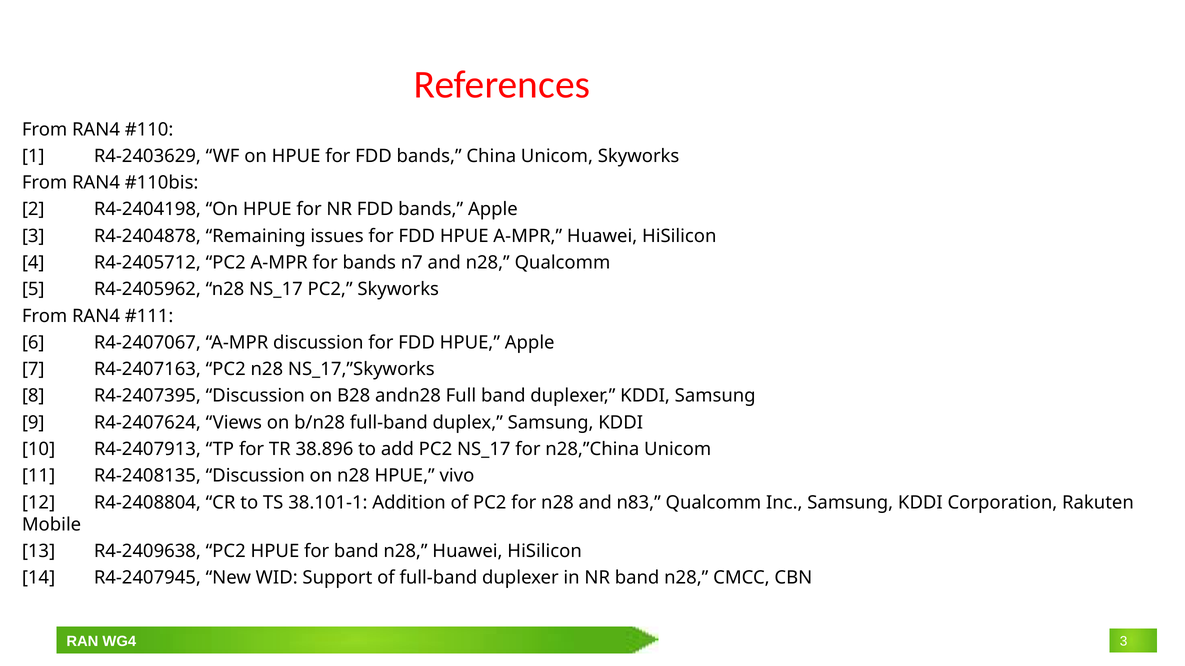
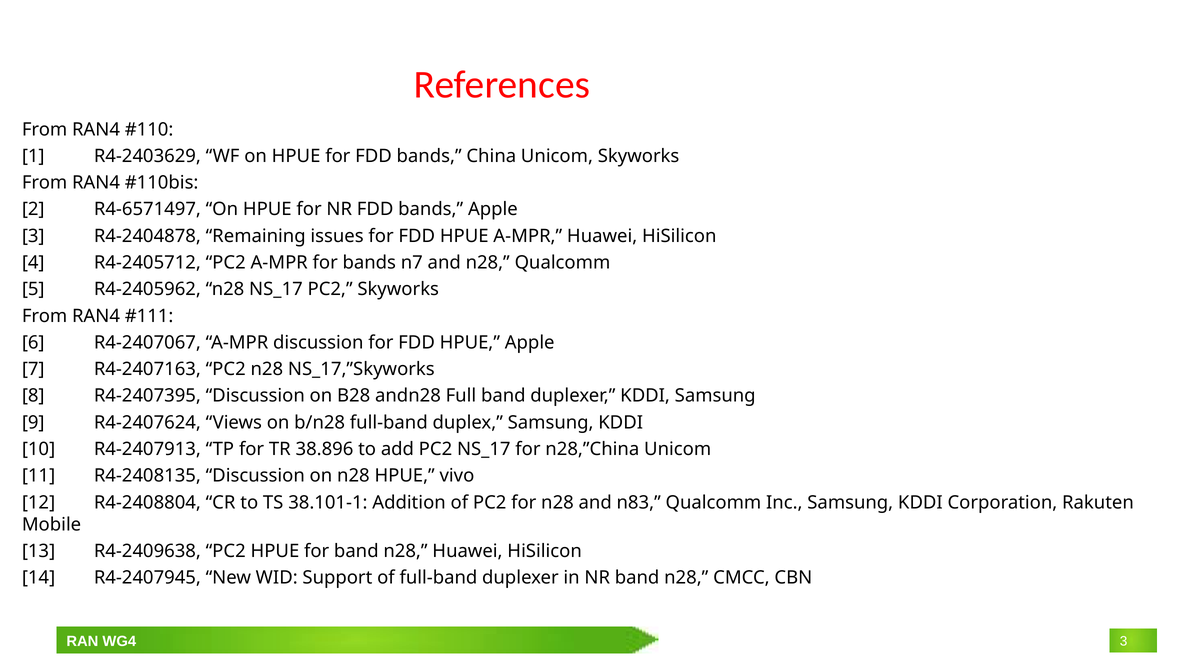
R4-2404198: R4-2404198 -> R4-6571497
